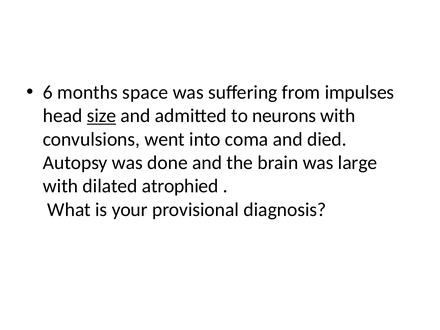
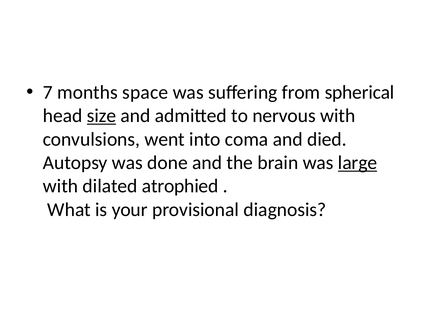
6: 6 -> 7
impulses: impulses -> spherical
neurons: neurons -> nervous
large underline: none -> present
